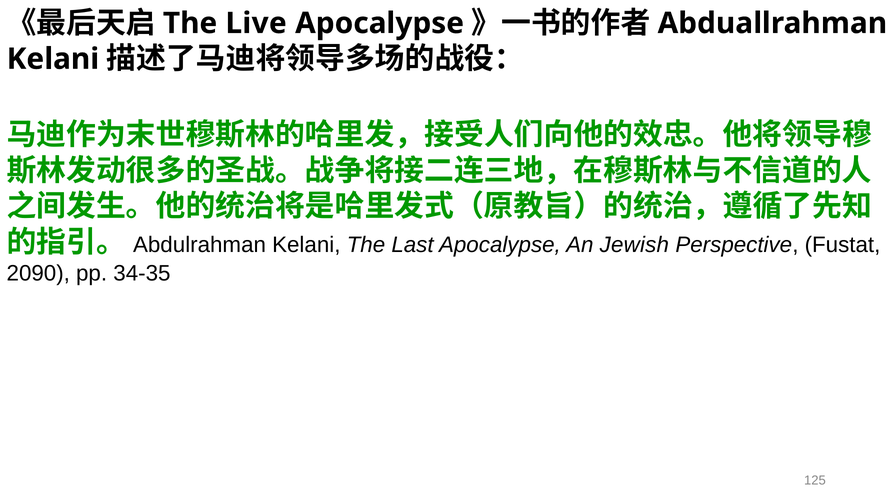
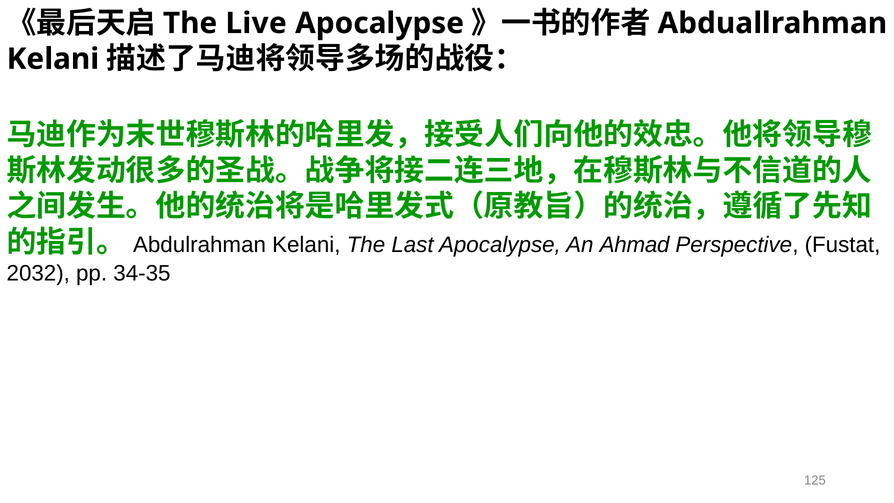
Jewish: Jewish -> Ahmad
2090: 2090 -> 2032
